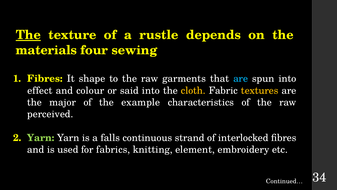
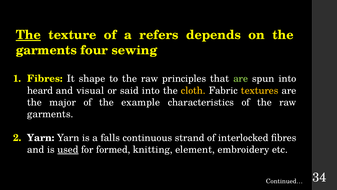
rustle: rustle -> refers
materials at (46, 50): materials -> garments
garments: garments -> principles
are at (241, 78) colour: light blue -> light green
effect: effect -> heard
colour: colour -> visual
perceived at (50, 114): perceived -> garments
Yarn at (41, 137) colour: light green -> white
used underline: none -> present
fabrics: fabrics -> formed
